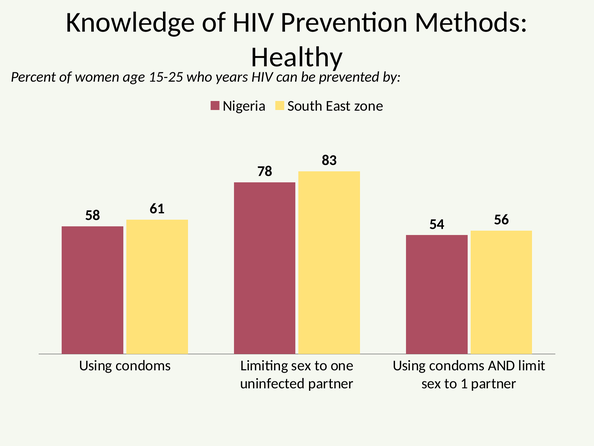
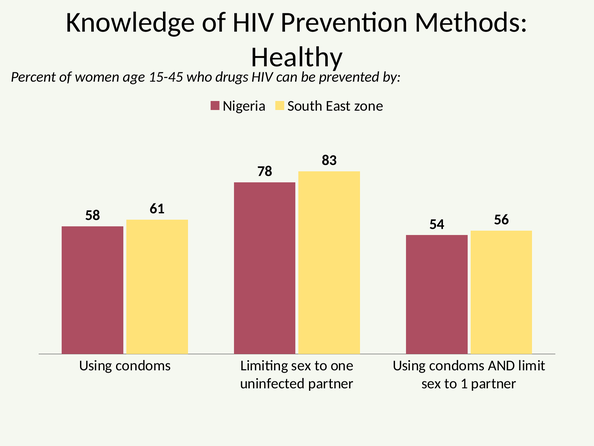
15-25: 15-25 -> 15-45
years: years -> drugs
